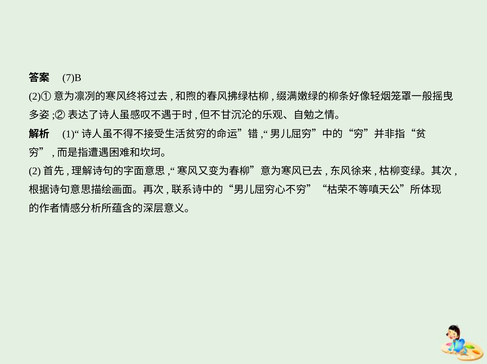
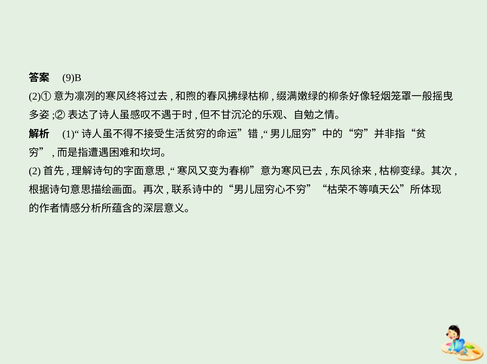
7)B: 7)B -> 9)B
